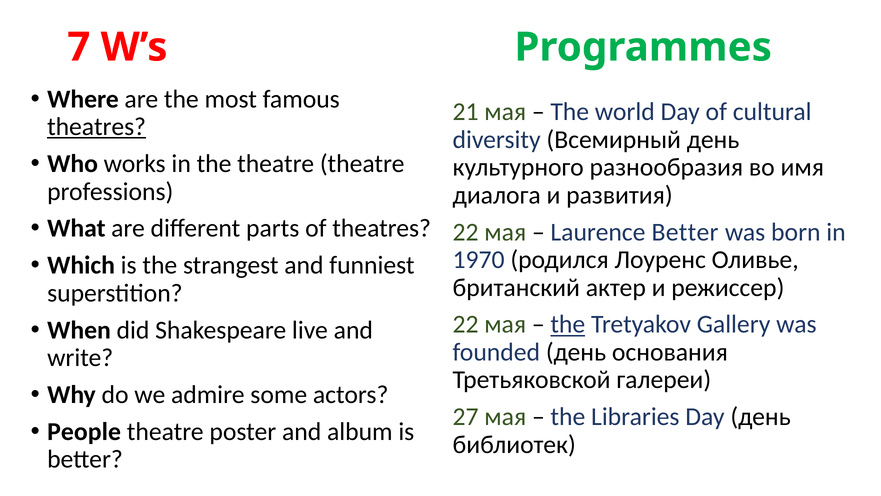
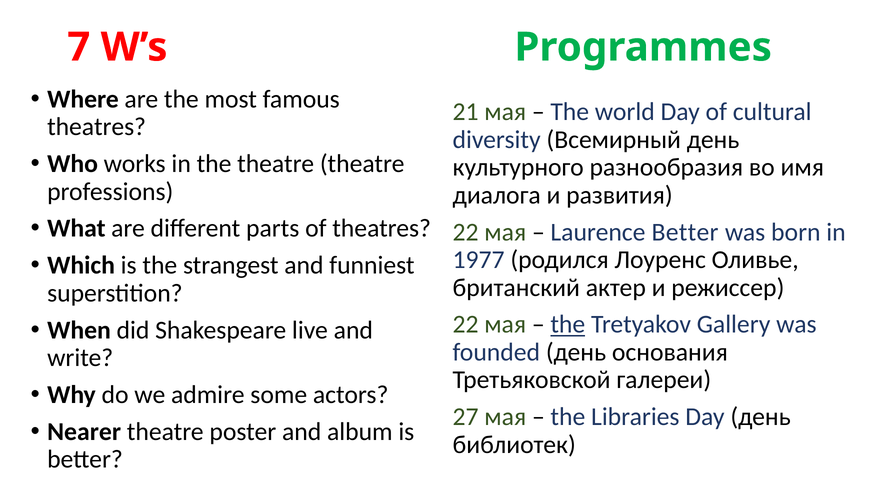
theatres at (97, 127) underline: present -> none
1970: 1970 -> 1977
People: People -> Nearer
